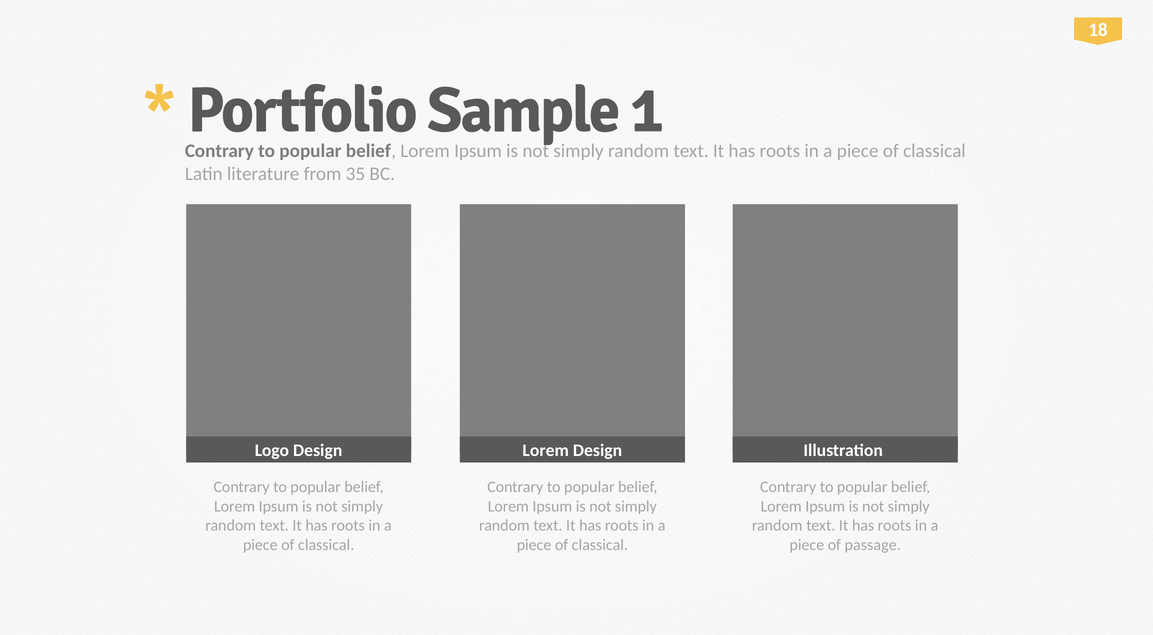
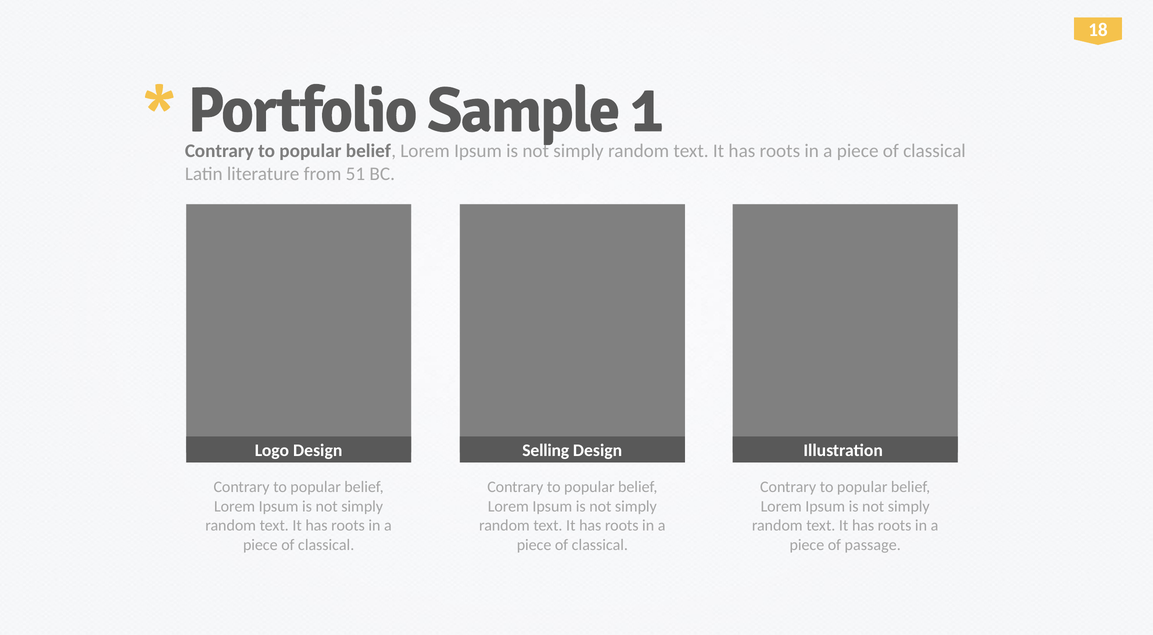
35: 35 -> 51
Design Lorem: Lorem -> Selling
